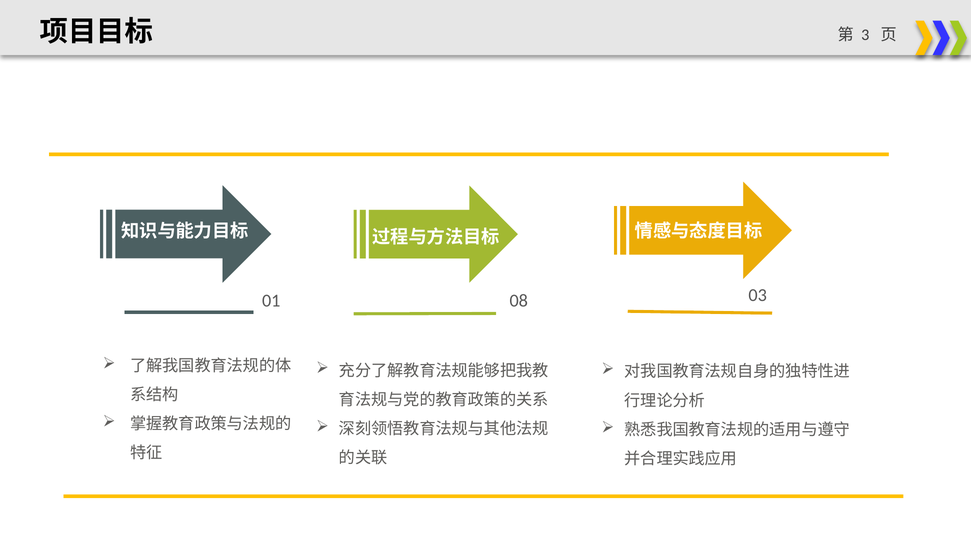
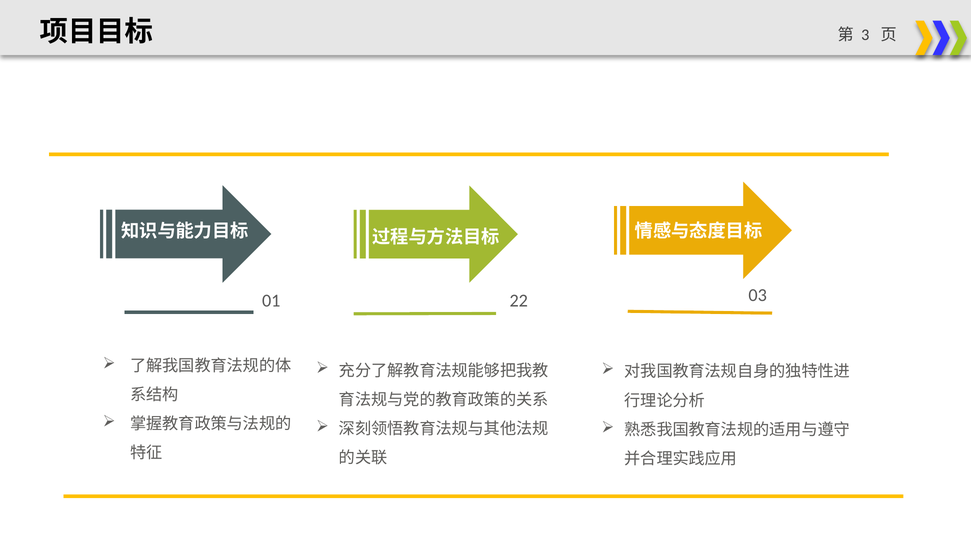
08: 08 -> 22
